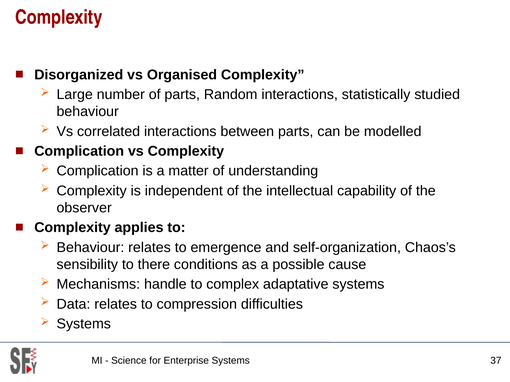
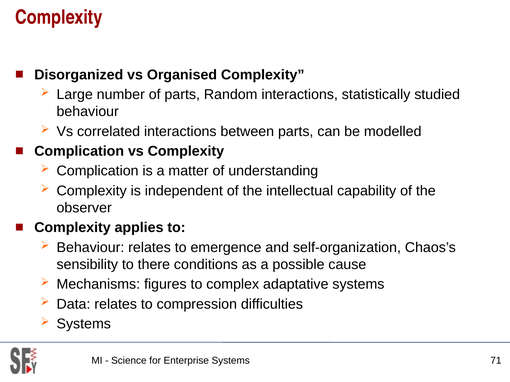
handle: handle -> figures
37: 37 -> 71
